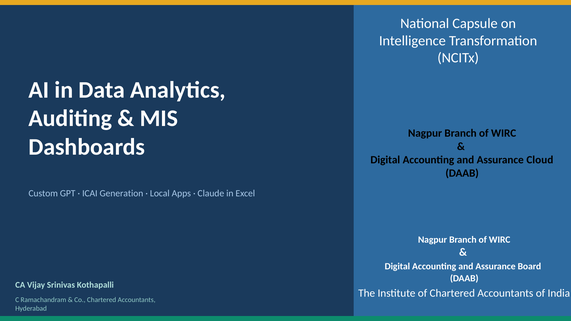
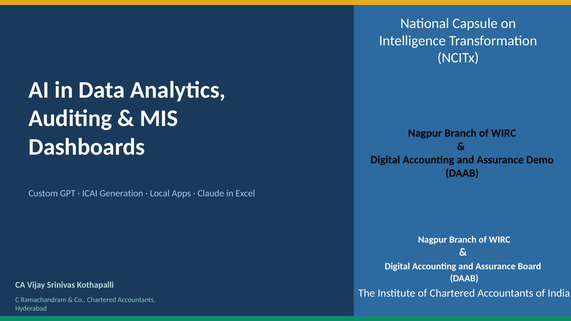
Cloud: Cloud -> Demo
